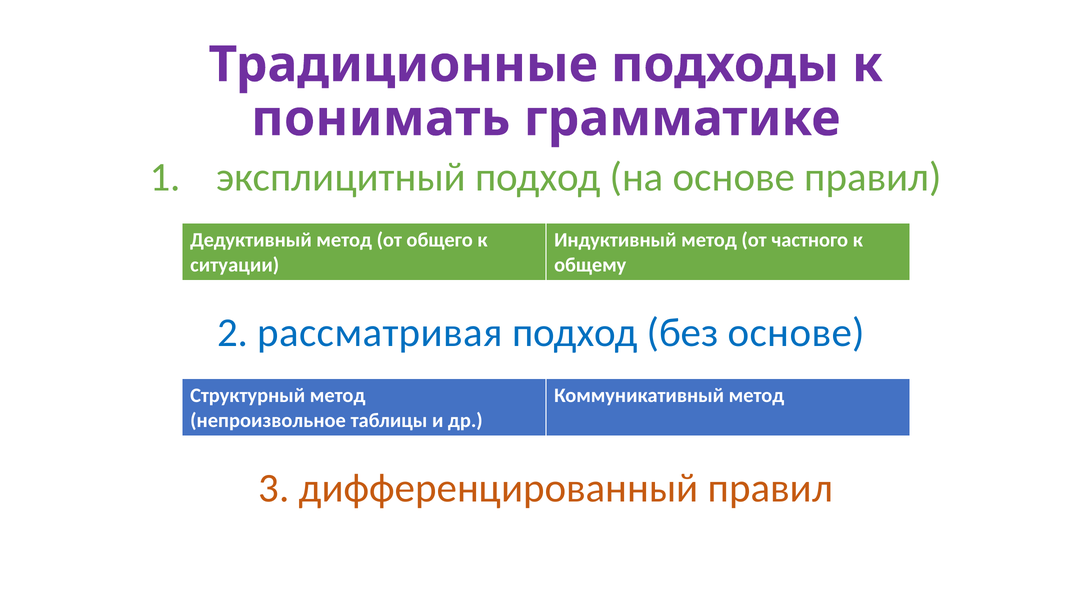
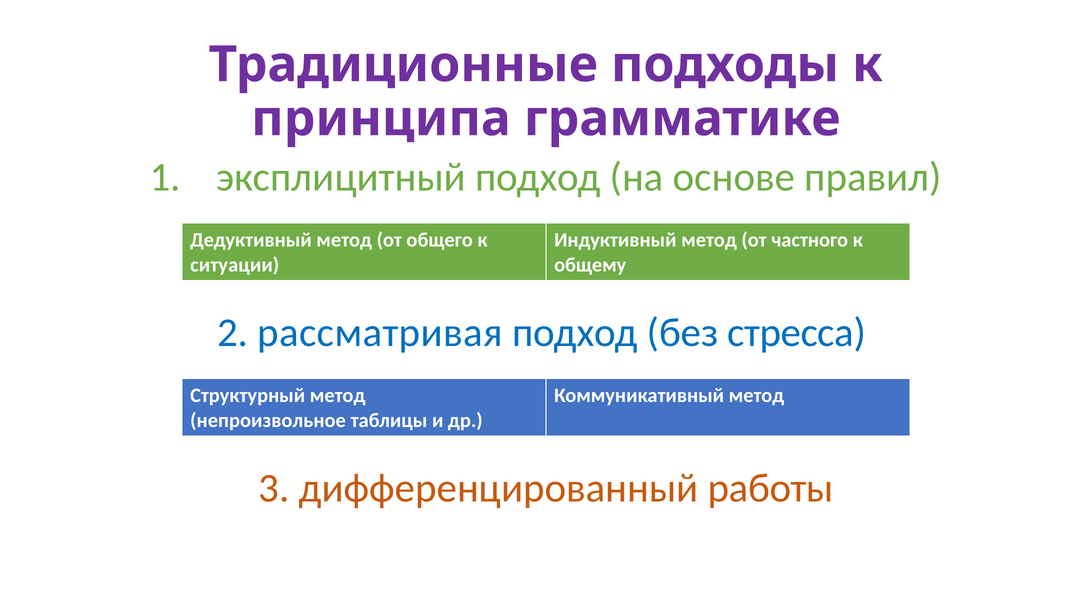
понимать: понимать -> принципа
без основе: основе -> стресса
дифференцированный правил: правил -> работы
